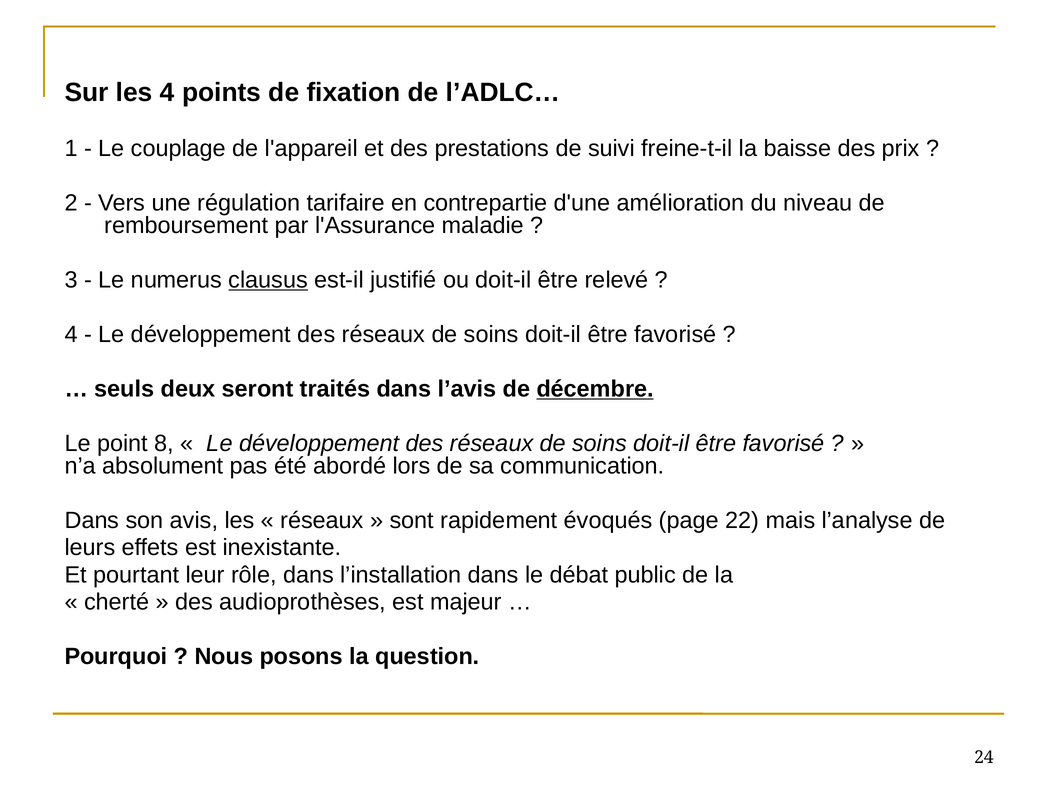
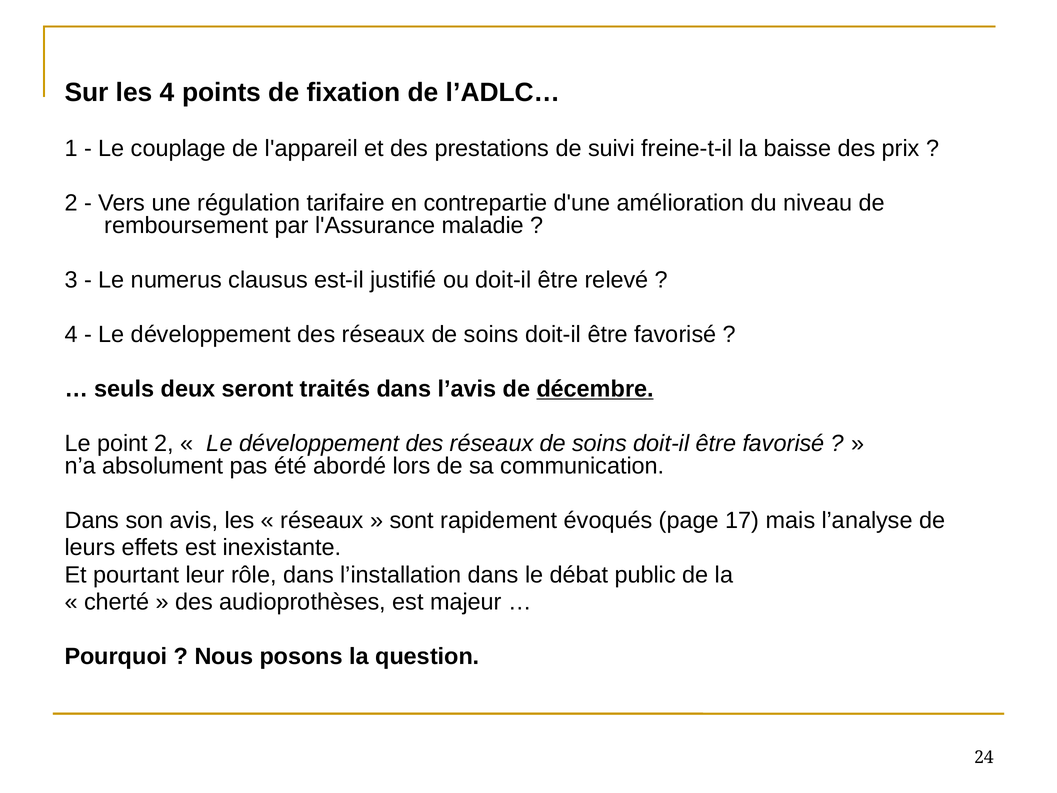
clausus underline: present -> none
point 8: 8 -> 2
22: 22 -> 17
